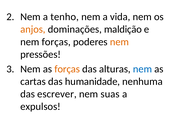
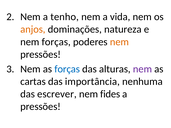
maldição: maldição -> natureza
forças at (67, 69) colour: orange -> blue
nem at (142, 69) colour: blue -> purple
humanidade: humanidade -> importância
suas: suas -> fides
expulsos at (40, 107): expulsos -> pressões
